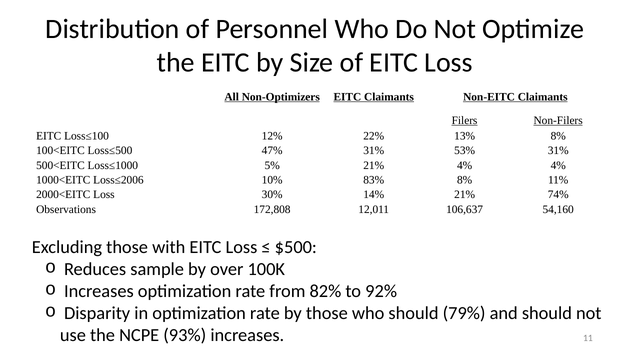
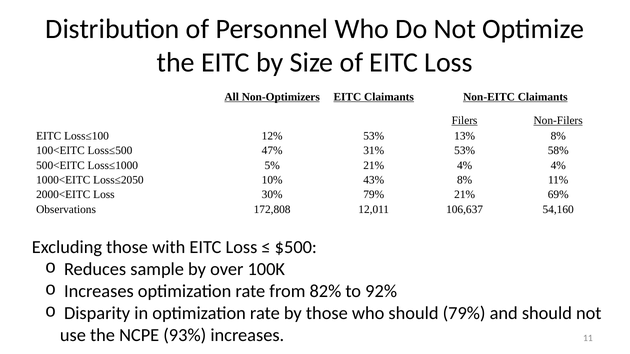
12% 22%: 22% -> 53%
53% 31%: 31% -> 58%
Loss≤2006: Loss≤2006 -> Loss≤2050
83%: 83% -> 43%
30% 14%: 14% -> 79%
74%: 74% -> 69%
